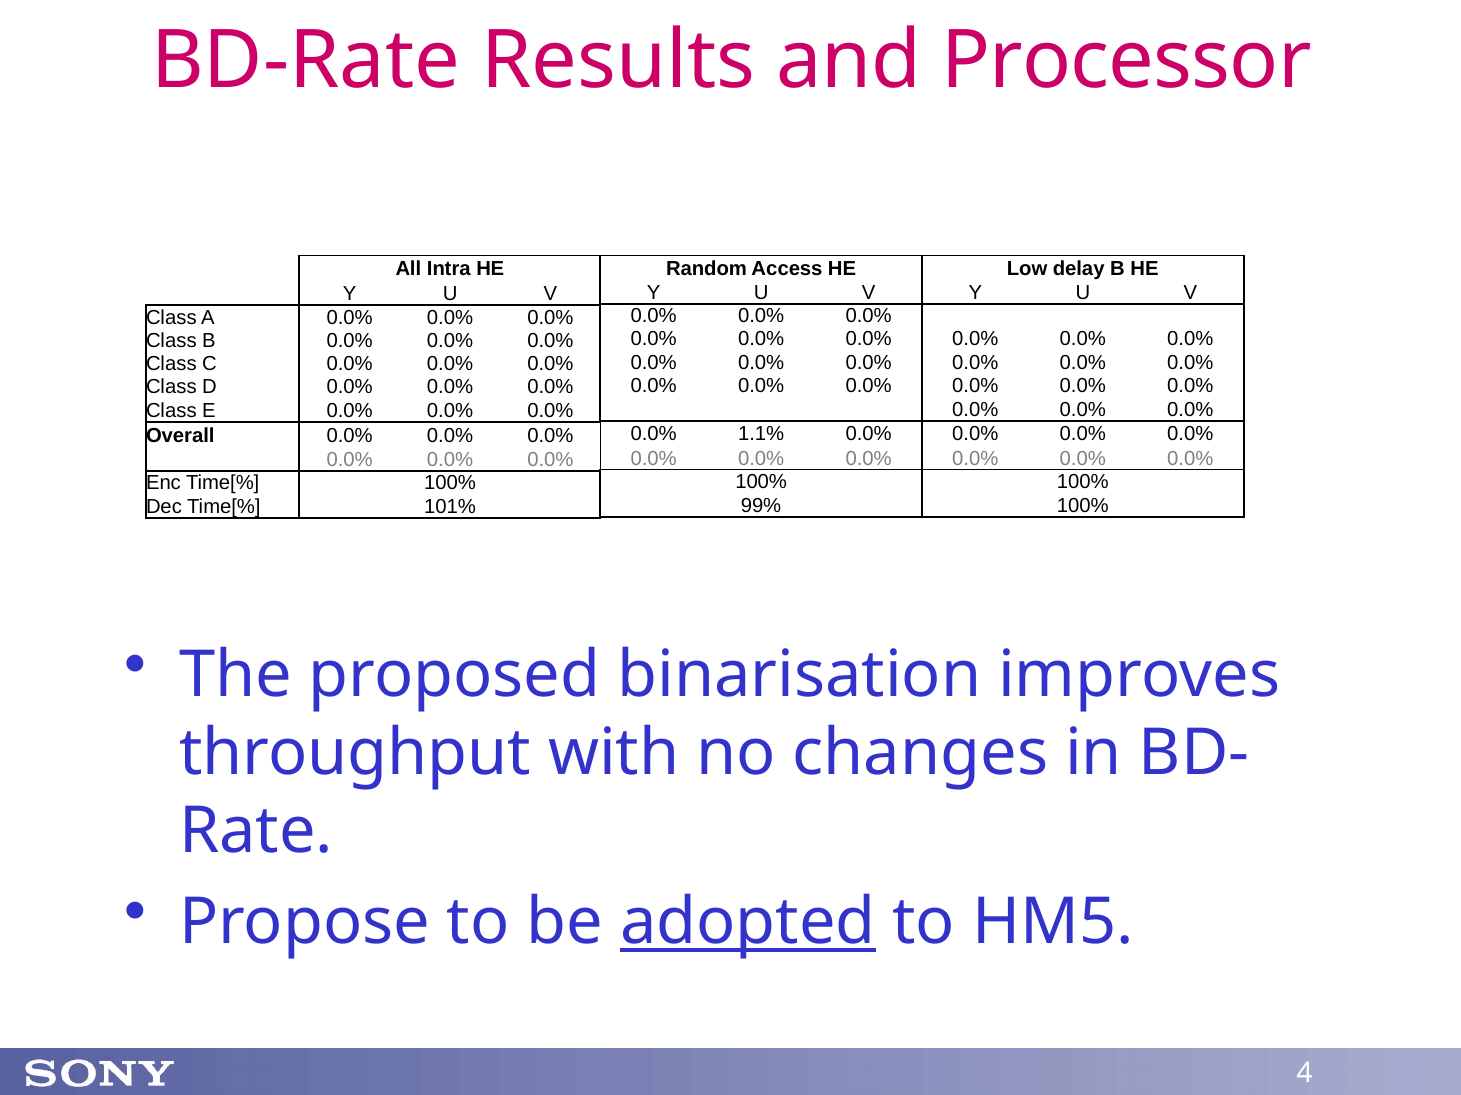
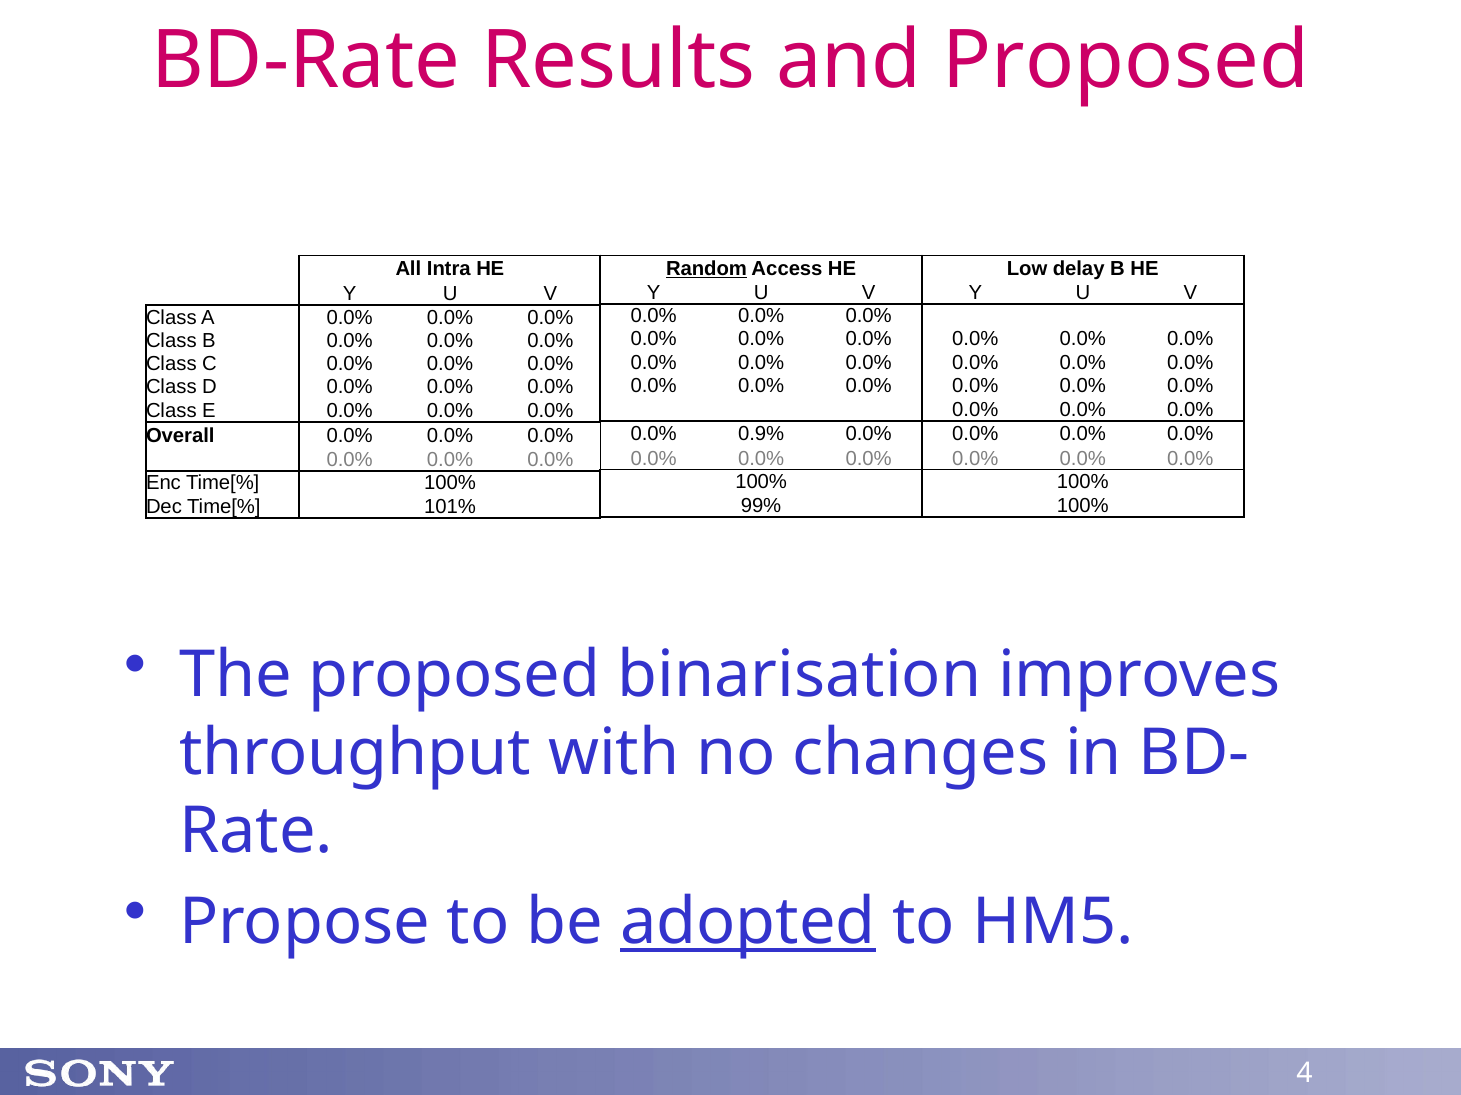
and Processor: Processor -> Proposed
Random underline: none -> present
1.1%: 1.1% -> 0.9%
